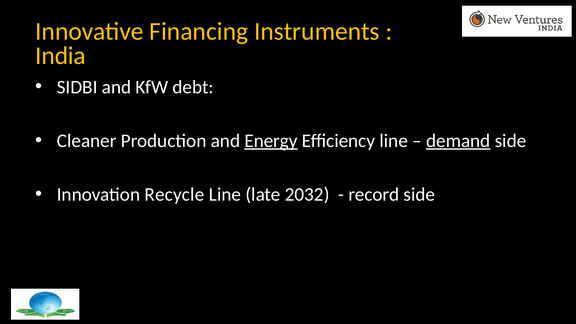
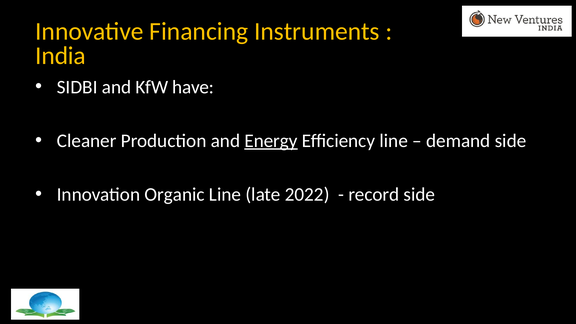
debt: debt -> have
demand underline: present -> none
Recycle: Recycle -> Organic
2032: 2032 -> 2022
